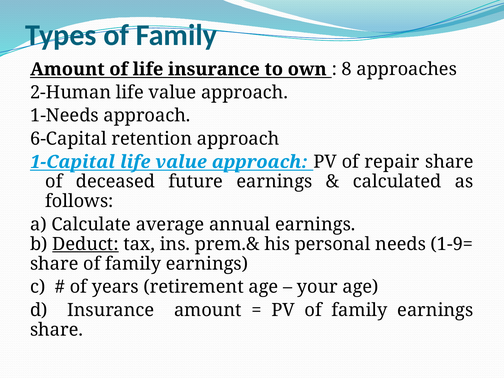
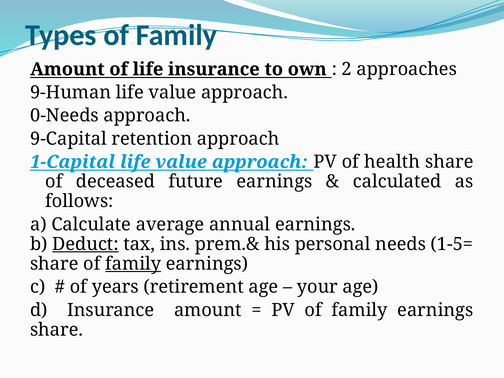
8: 8 -> 2
2-Human: 2-Human -> 9-Human
1-Needs: 1-Needs -> 0-Needs
6-Capital: 6-Capital -> 9-Capital
repair: repair -> health
1-9=: 1-9= -> 1-5=
family at (133, 264) underline: none -> present
